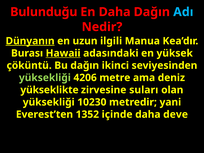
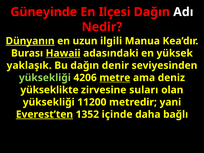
Bulunduğu: Bulunduğu -> Güneyinde
En Daha: Daha -> Ilçesi
Adı colour: light blue -> white
çöküntü: çöküntü -> yaklaşık
ikinci: ikinci -> denir
metre underline: none -> present
10230: 10230 -> 11200
Everest’ten underline: none -> present
deve: deve -> bağlı
